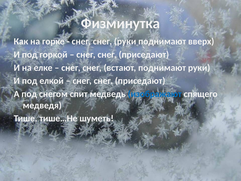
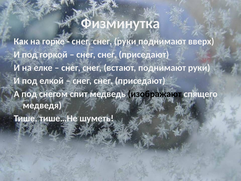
изображают colour: blue -> black
